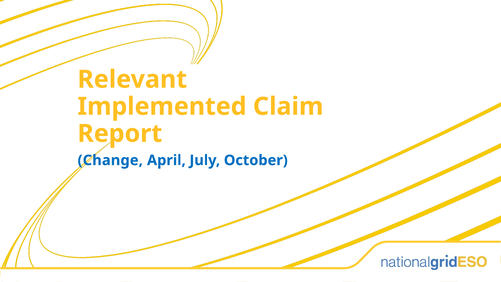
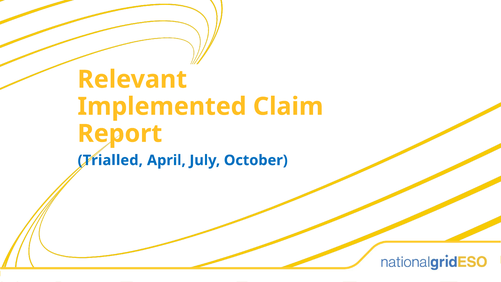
Change: Change -> Trialled
